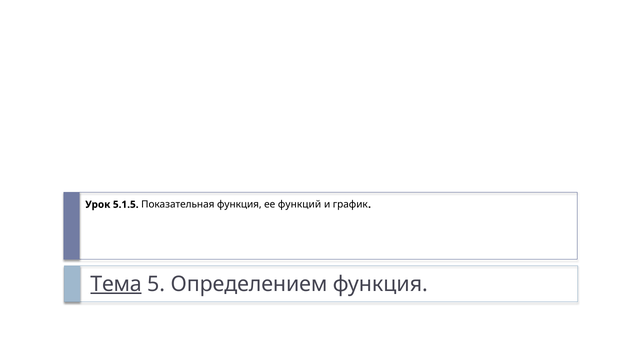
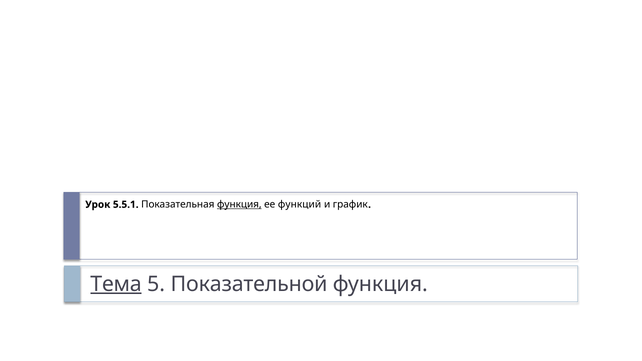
5.1.5: 5.1.5 -> 5.5.1
функция at (239, 205) underline: none -> present
Определением: Определением -> Показательной
